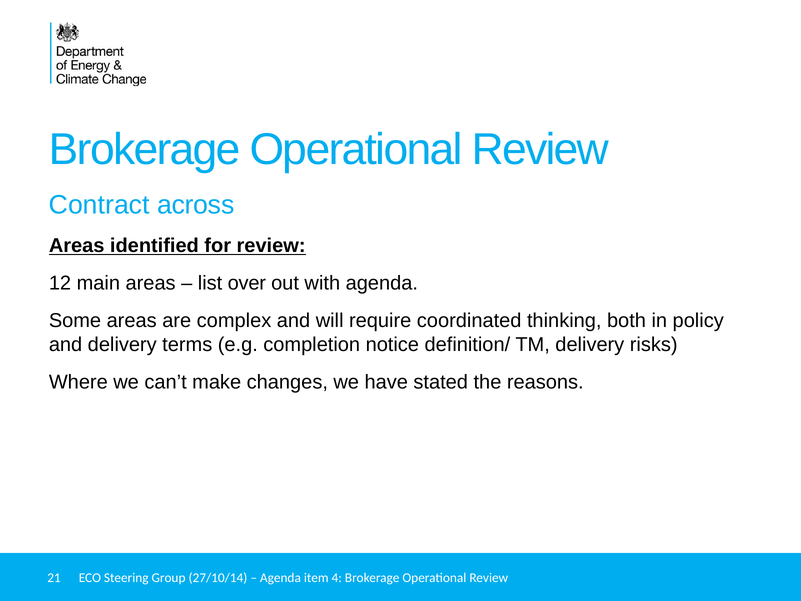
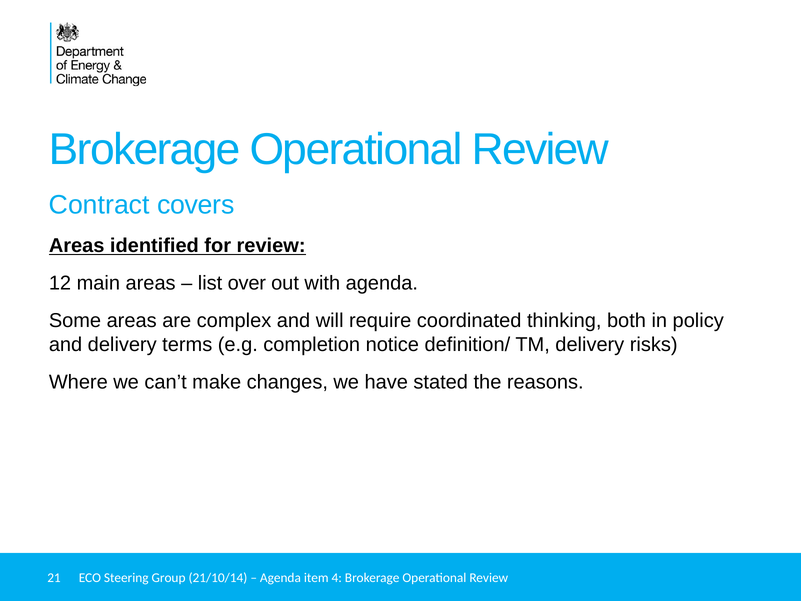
across: across -> covers
27/10/14: 27/10/14 -> 21/10/14
